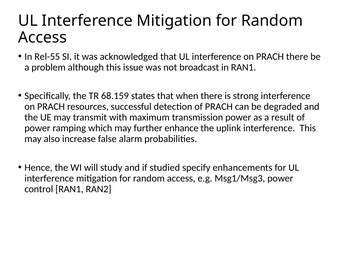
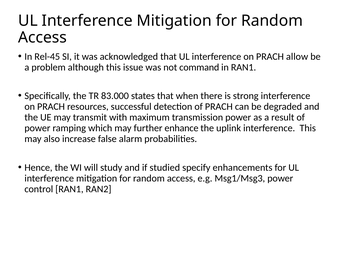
Rel-55: Rel-55 -> Rel-45
PRACH there: there -> allow
broadcast: broadcast -> command
68.159: 68.159 -> 83.000
